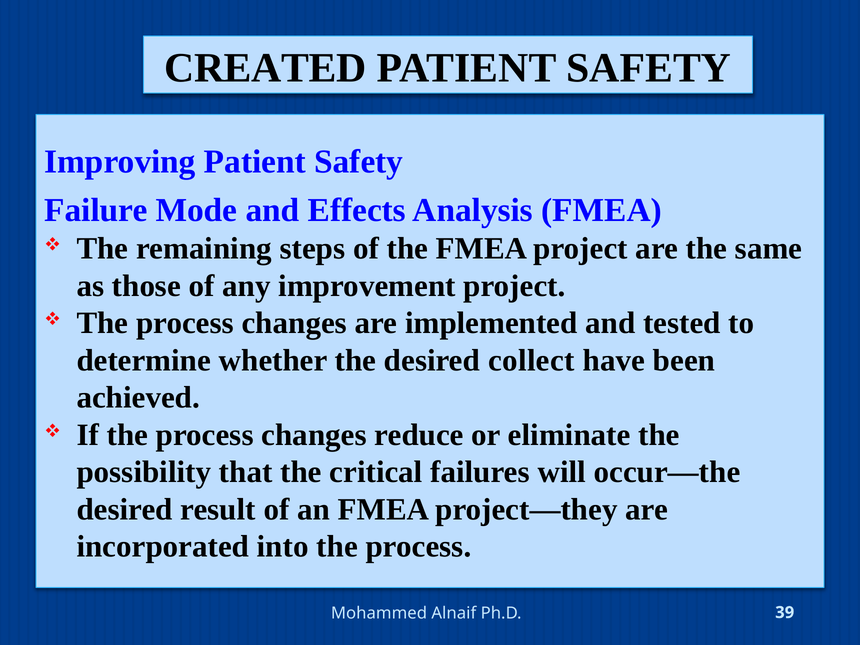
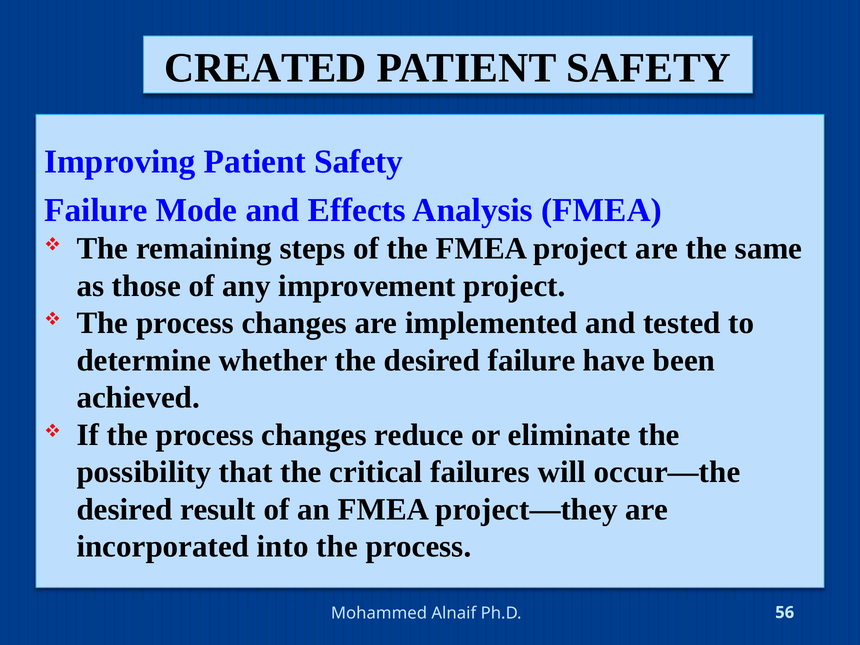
desired collect: collect -> failure
39: 39 -> 56
